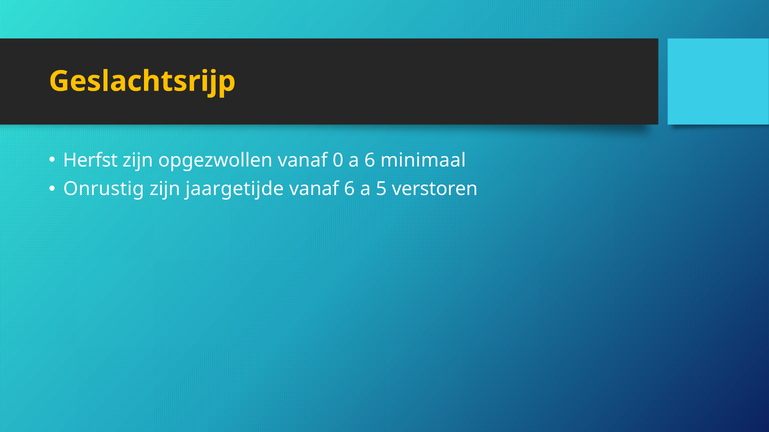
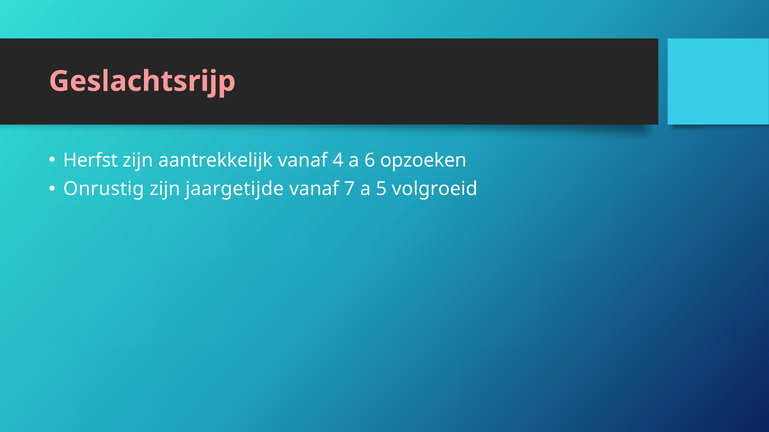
Geslachtsrijp colour: yellow -> pink
opgezwollen: opgezwollen -> aantrekkelijk
0: 0 -> 4
minimaal: minimaal -> opzoeken
vanaf 6: 6 -> 7
verstoren: verstoren -> volgroeid
